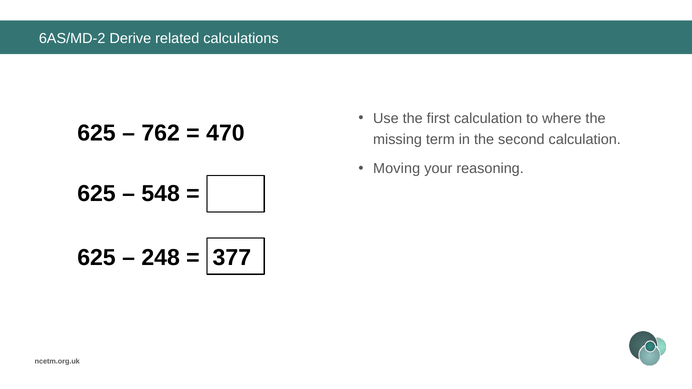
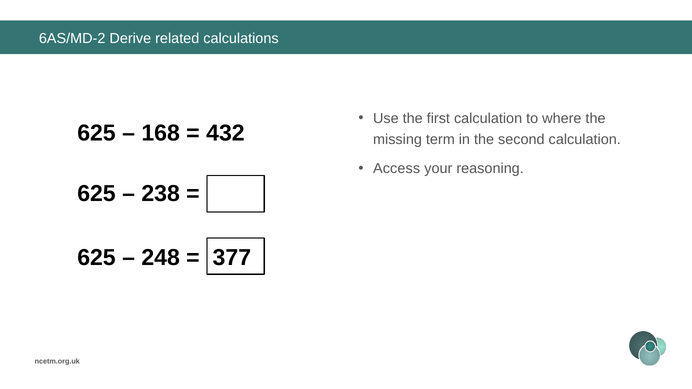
762: 762 -> 168
470: 470 -> 432
Moving: Moving -> Access
548: 548 -> 238
